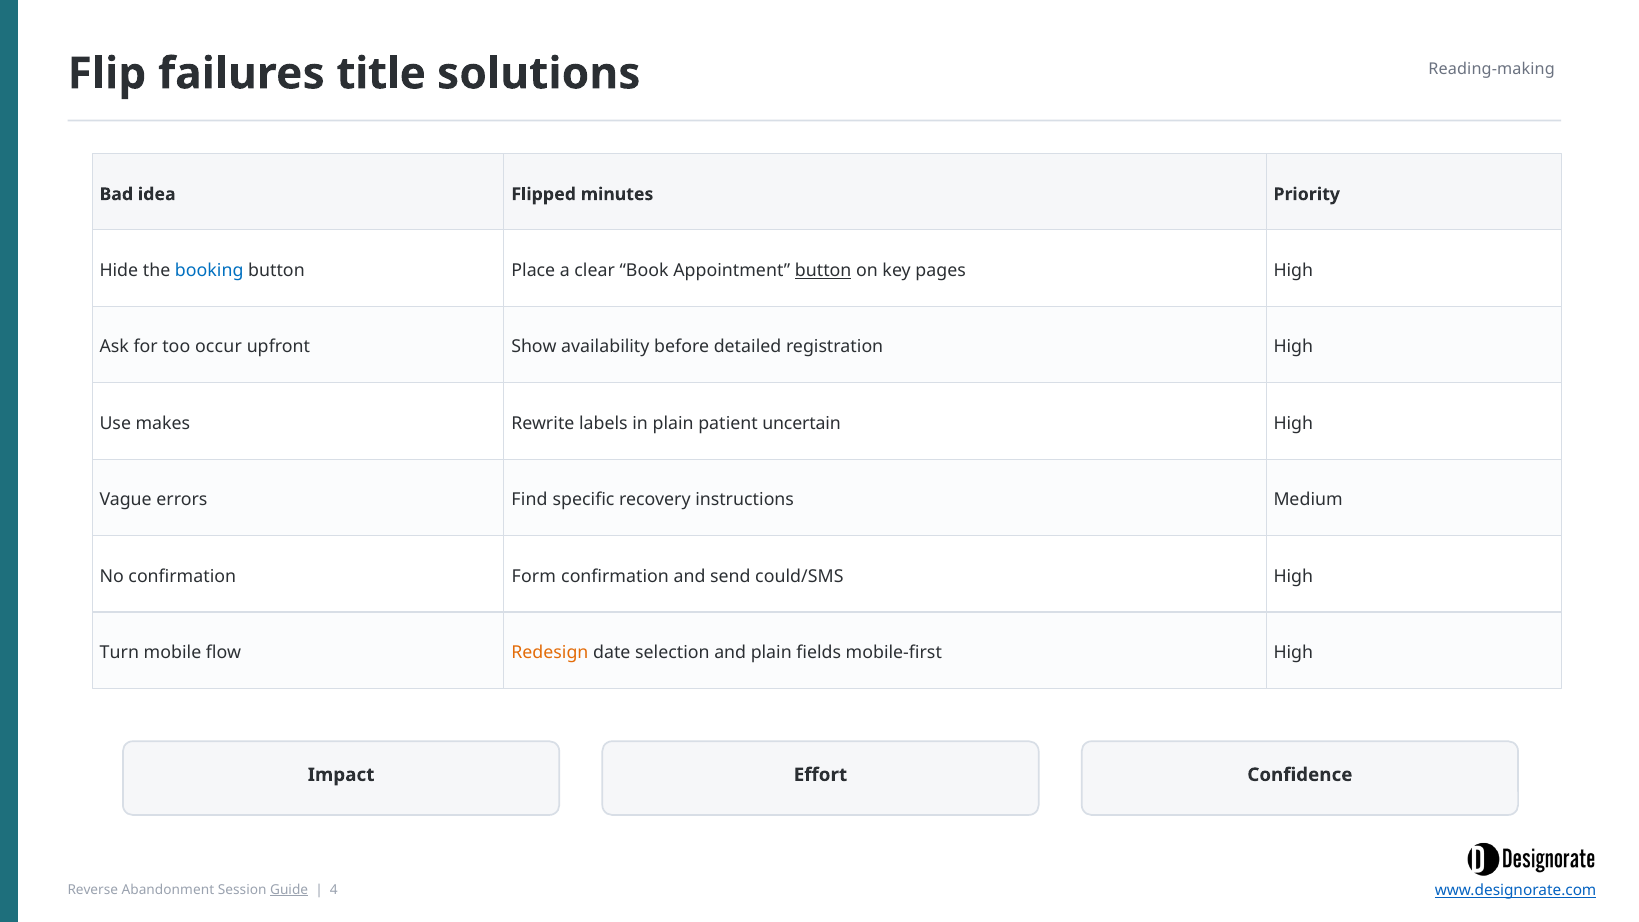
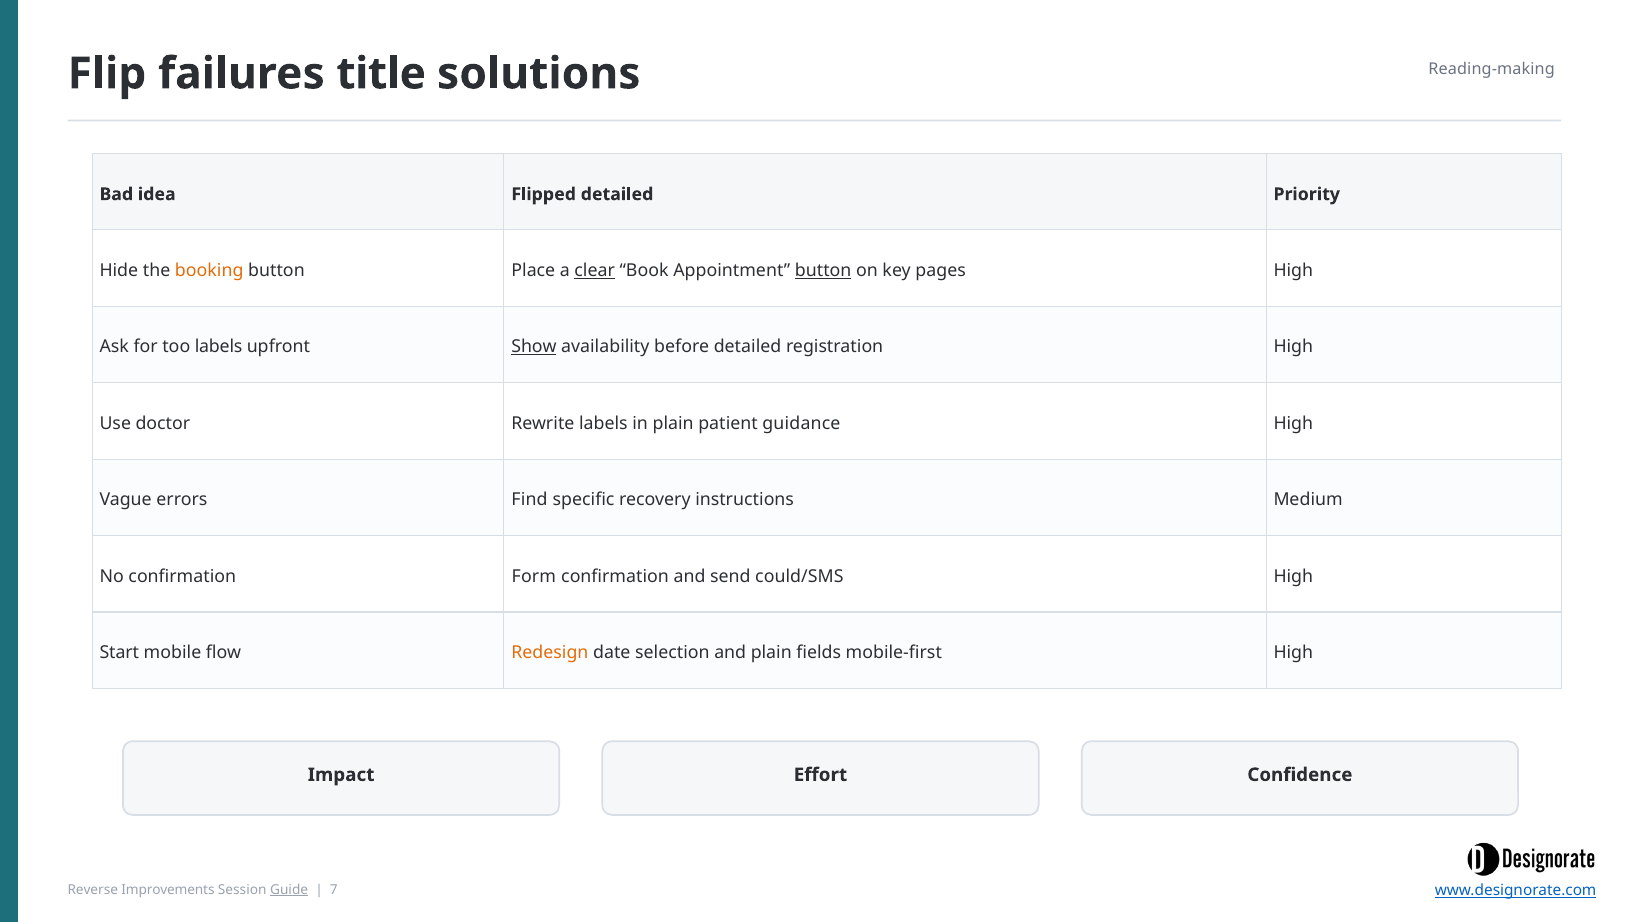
Flipped minutes: minutes -> detailed
booking colour: blue -> orange
clear underline: none -> present
too occur: occur -> labels
Show underline: none -> present
makes: makes -> doctor
uncertain: uncertain -> guidance
Turn: Turn -> Start
Abandonment: Abandonment -> Improvements
4: 4 -> 7
